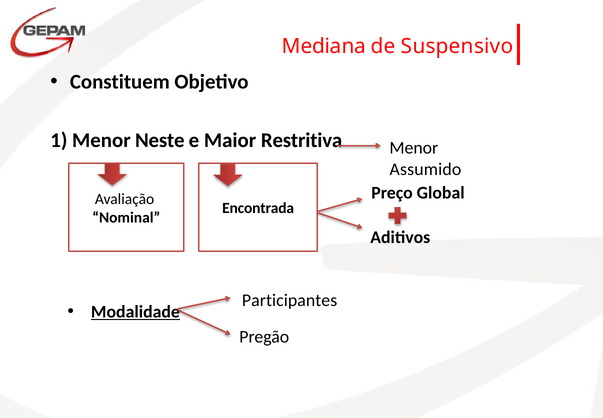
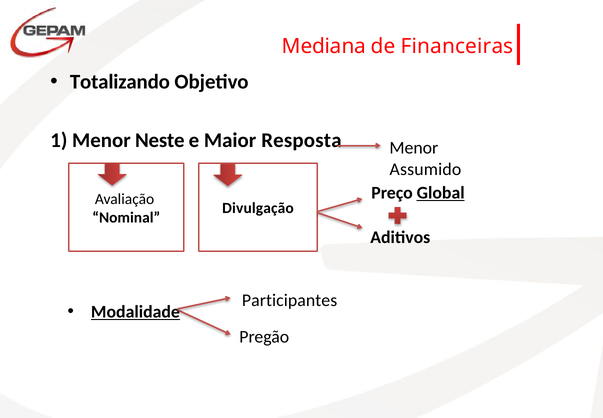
Suspensivo: Suspensivo -> Financeiras
Constituem: Constituem -> Totalizando
Restritiva: Restritiva -> Resposta
Global underline: none -> present
Encontrada: Encontrada -> Divulgação
